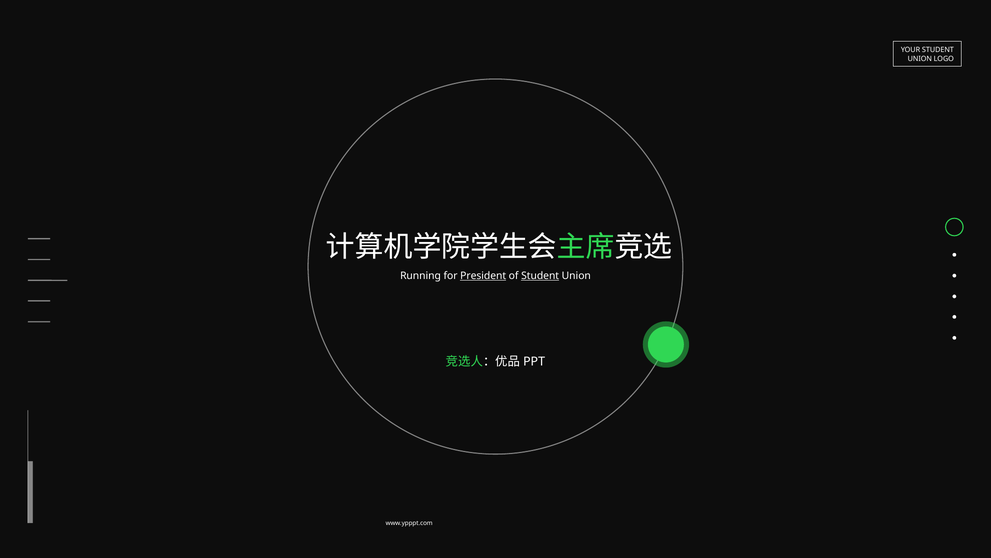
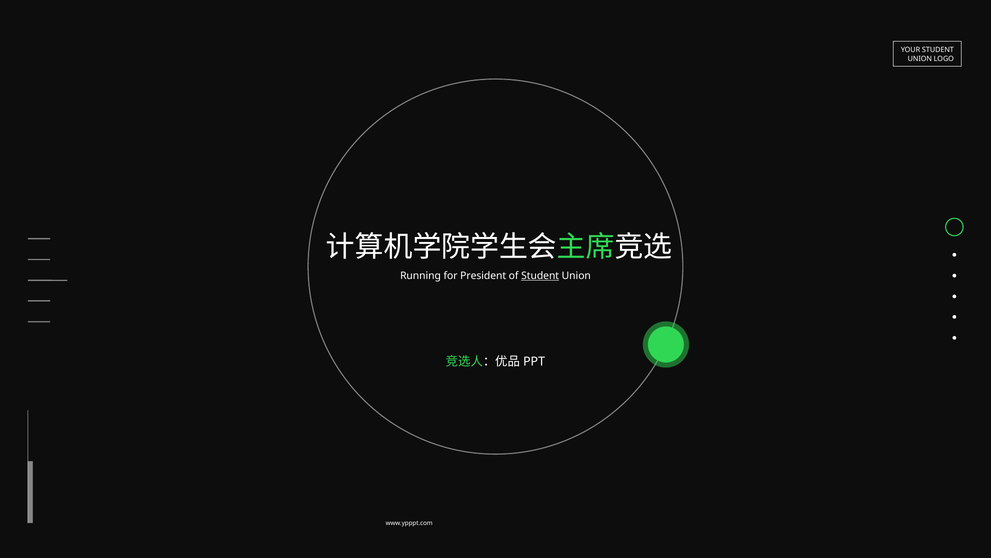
President underline: present -> none
